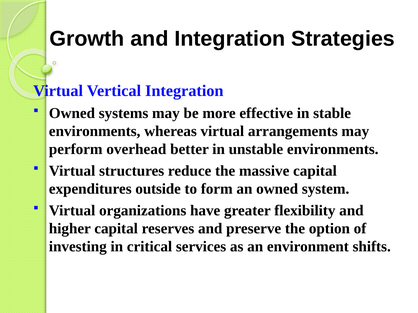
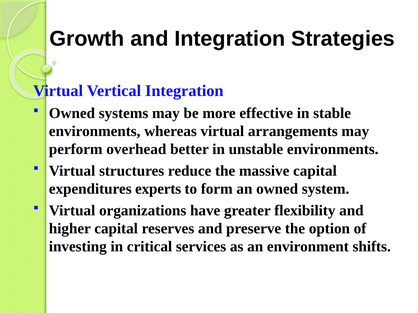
outside: outside -> experts
